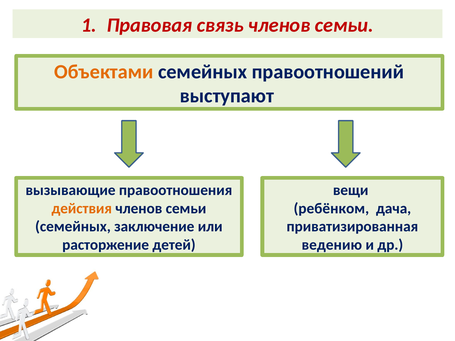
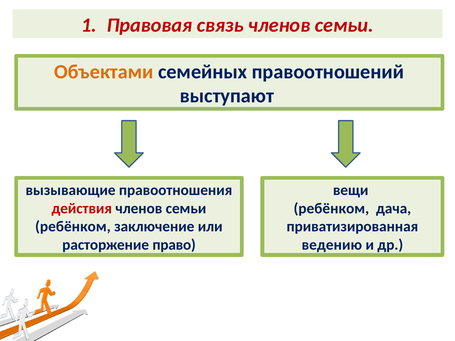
действия colour: orange -> red
семейных at (73, 227): семейных -> ребёнком
детей: детей -> право
